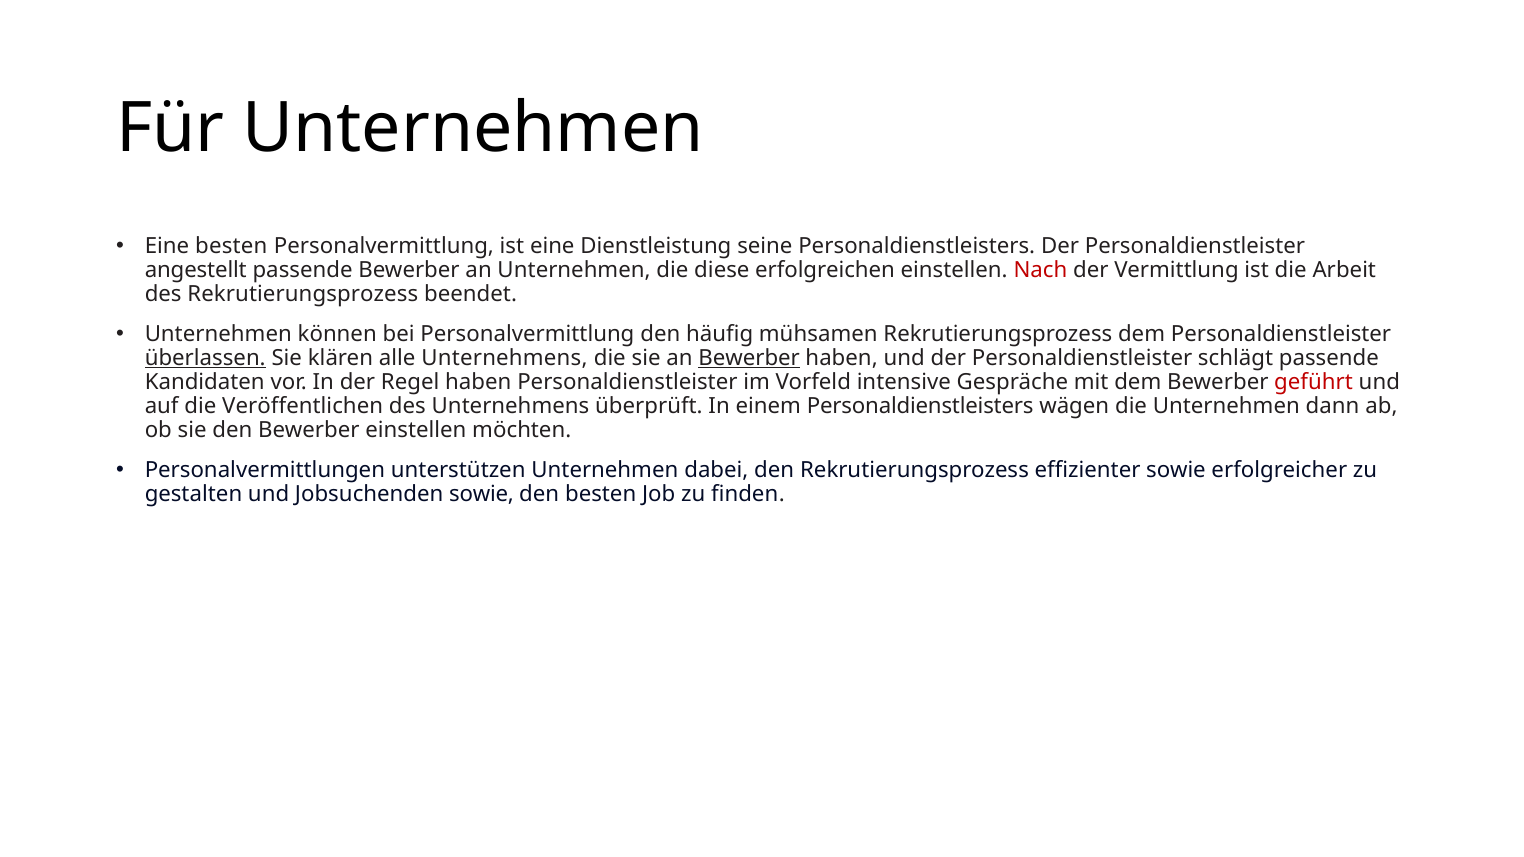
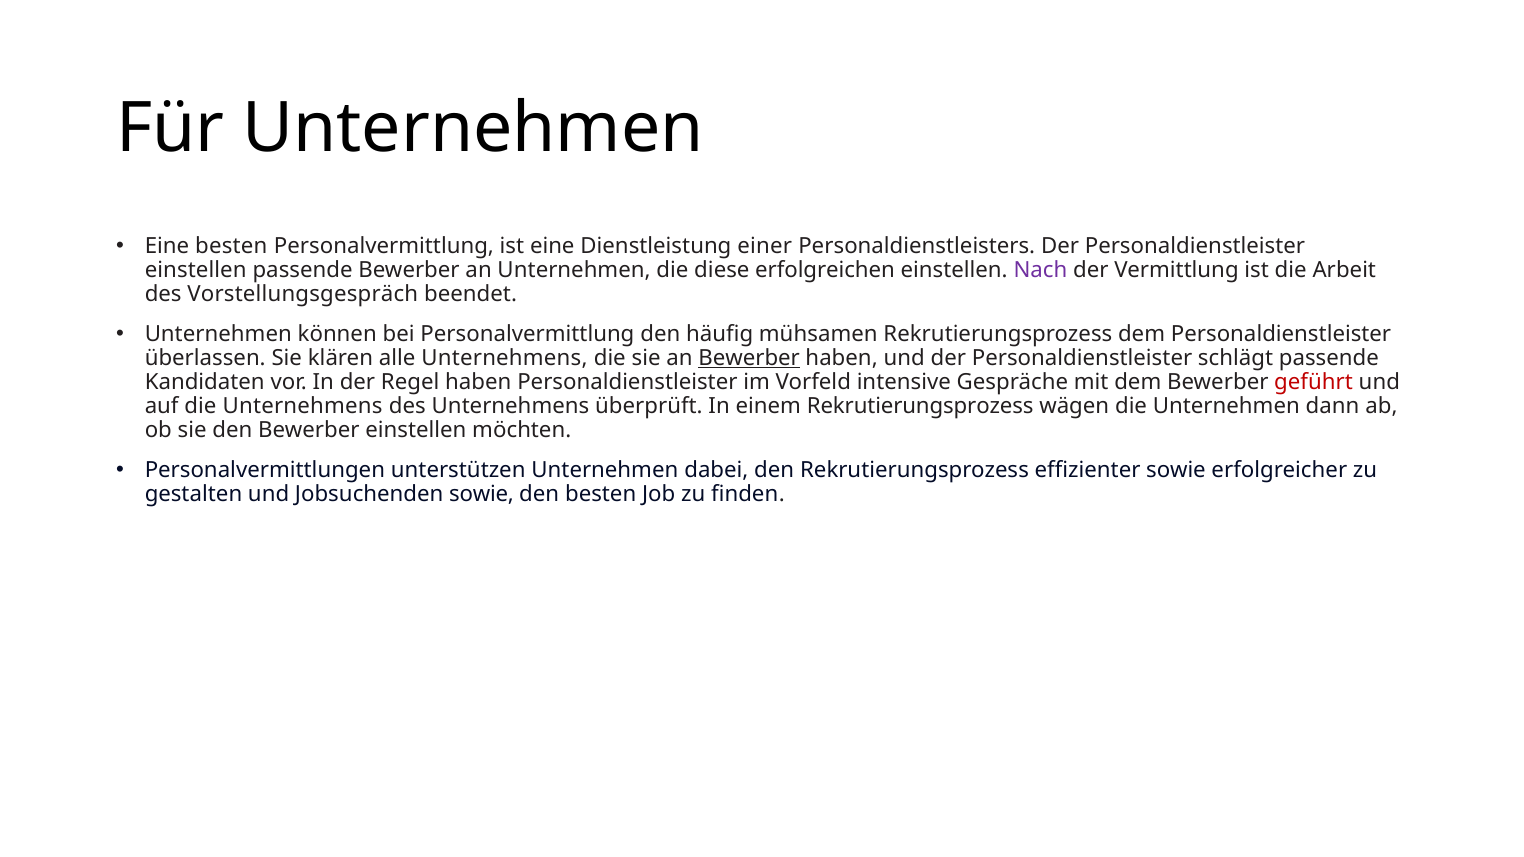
seine: seine -> einer
angestellt at (196, 270): angestellt -> einstellen
Nach colour: red -> purple
des Rekrutierungsprozess: Rekrutierungsprozess -> Vorstellungsgespräch
überlassen underline: present -> none
die Veröffentlichen: Veröffentlichen -> Unternehmens
einem Personaldienstleisters: Personaldienstleisters -> Rekrutierungsprozess
